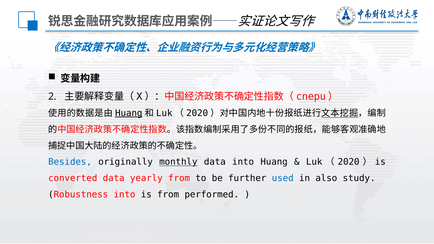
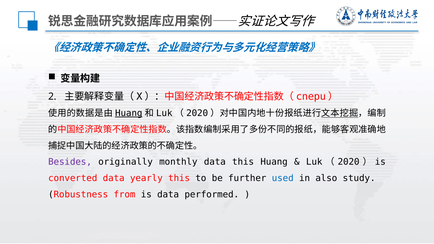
Besides colour: blue -> purple
monthly underline: present -> none
data into: into -> this
yearly from: from -> this
Robustness into: into -> from
is from: from -> data
